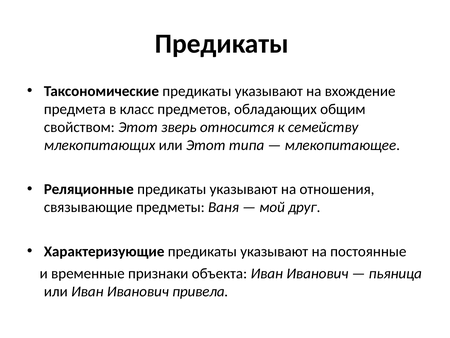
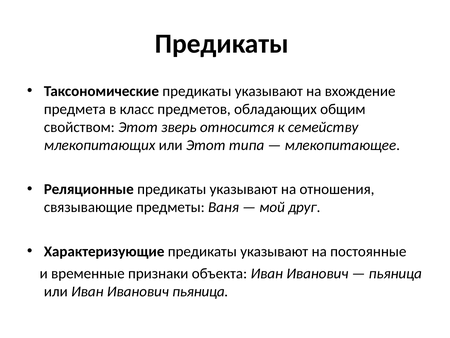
Иванович привела: привела -> пьяница
